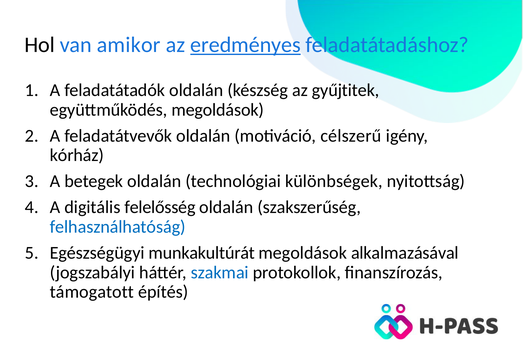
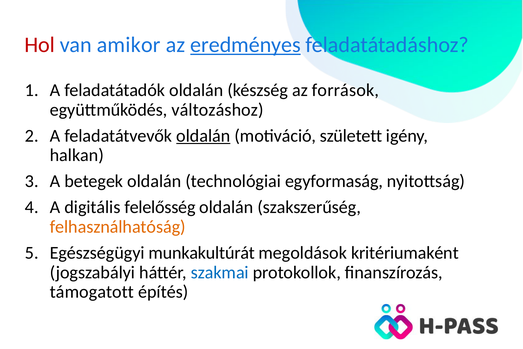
Hol colour: black -> red
gyűjtitek: gyűjtitek -> források
együttműködés megoldások: megoldások -> változáshoz
oldalán at (203, 136) underline: none -> present
célszerű: célszerű -> született
kórház: kórház -> halkan
különbségek: különbségek -> egyformaság
felhasználhatóság colour: blue -> orange
alkalmazásával: alkalmazásával -> kritériumaként
